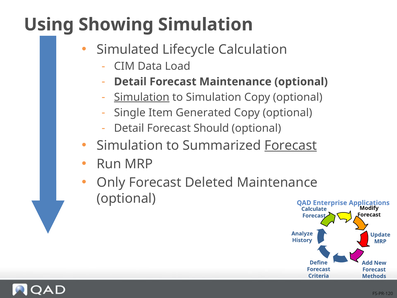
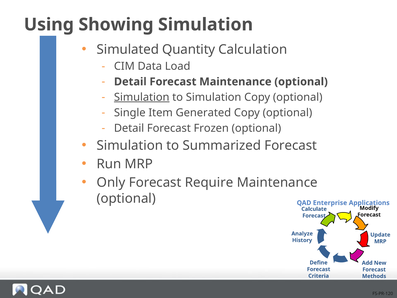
Lifecycle: Lifecycle -> Quantity
Should: Should -> Frozen
Forecast at (291, 145) underline: present -> none
Deleted: Deleted -> Require
